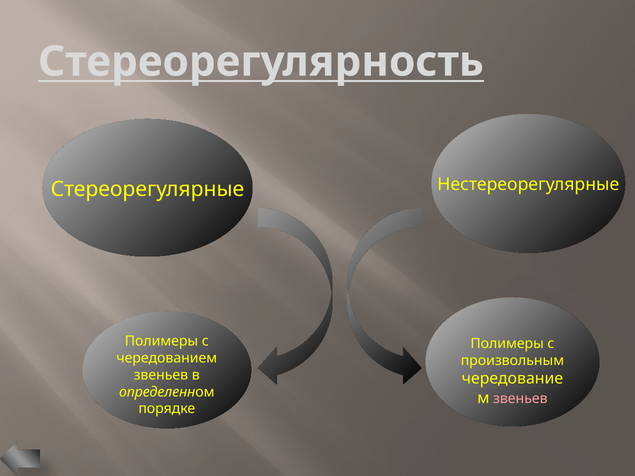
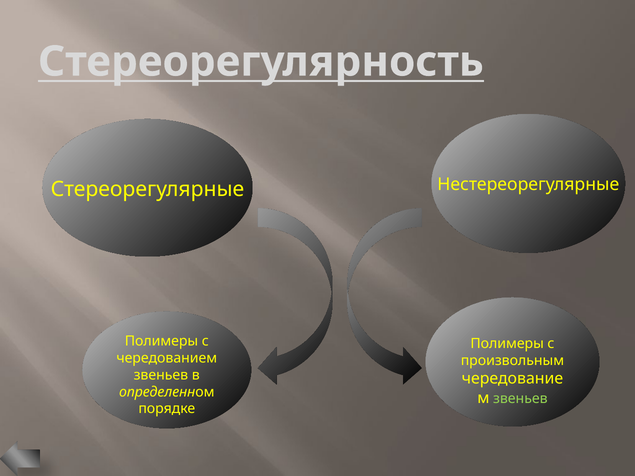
звеньев at (520, 399) colour: pink -> light green
